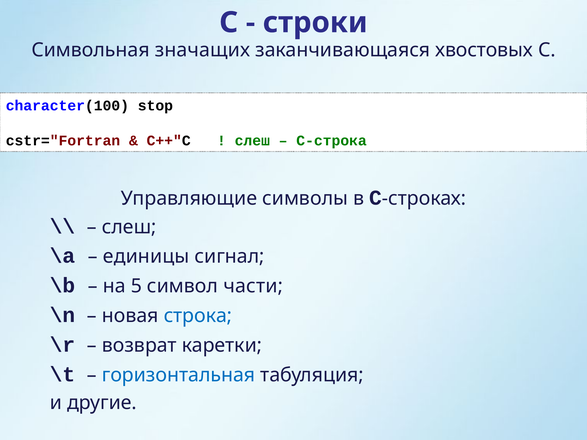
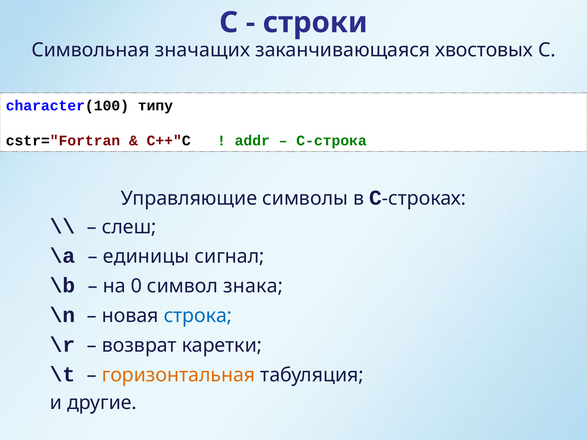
stop: stop -> типу
слеш at (252, 141): слеш -> addr
5: 5 -> 0
части: части -> знака
горизонтальная colour: blue -> orange
